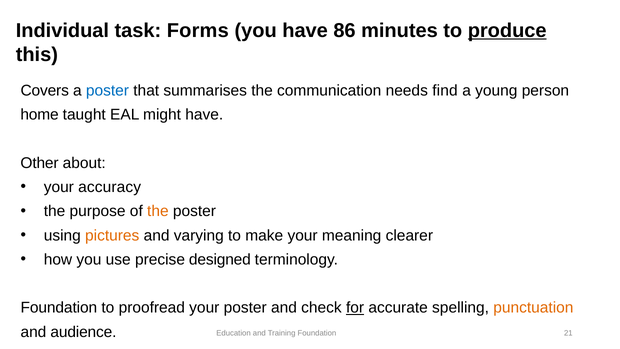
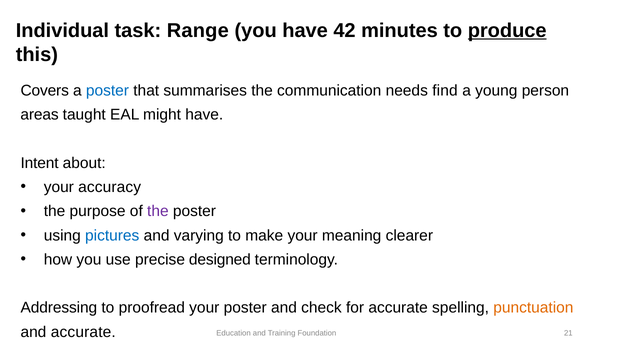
Forms: Forms -> Range
86: 86 -> 42
home: home -> areas
Other: Other -> Intent
the at (158, 211) colour: orange -> purple
pictures colour: orange -> blue
Foundation at (59, 308): Foundation -> Addressing
for underline: present -> none
and audience: audience -> accurate
